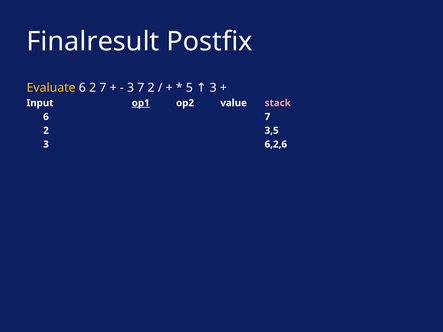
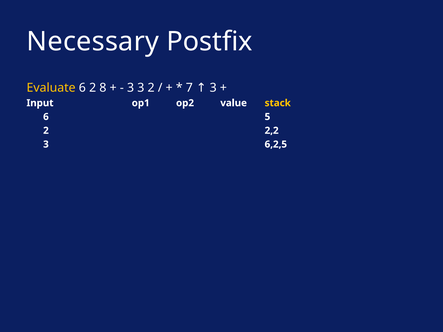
Finalresult: Finalresult -> Necessary
2 7: 7 -> 8
3 7: 7 -> 3
5: 5 -> 7
op1 underline: present -> none
stack colour: pink -> yellow
6 7: 7 -> 5
3,5: 3,5 -> 2,2
6,2,6: 6,2,6 -> 6,2,5
